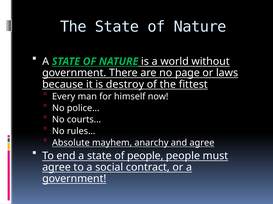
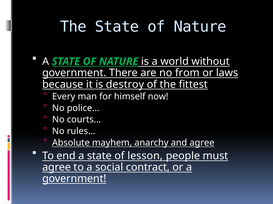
page: page -> from
of people: people -> lesson
